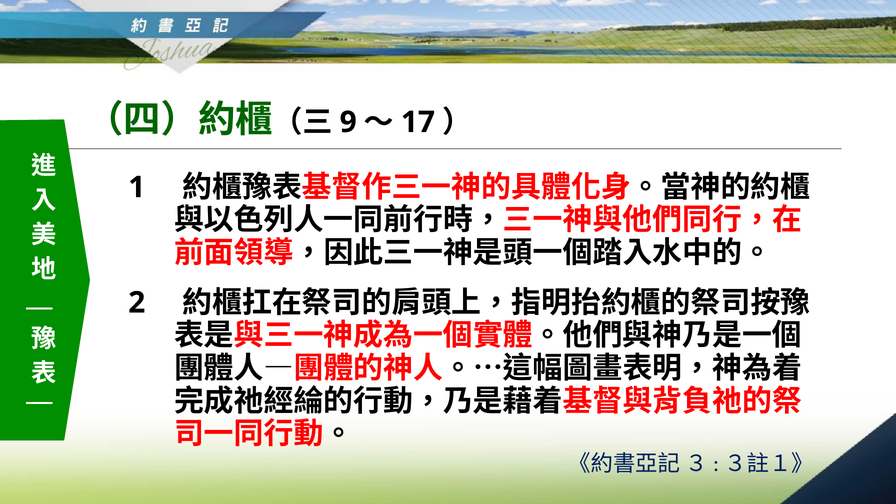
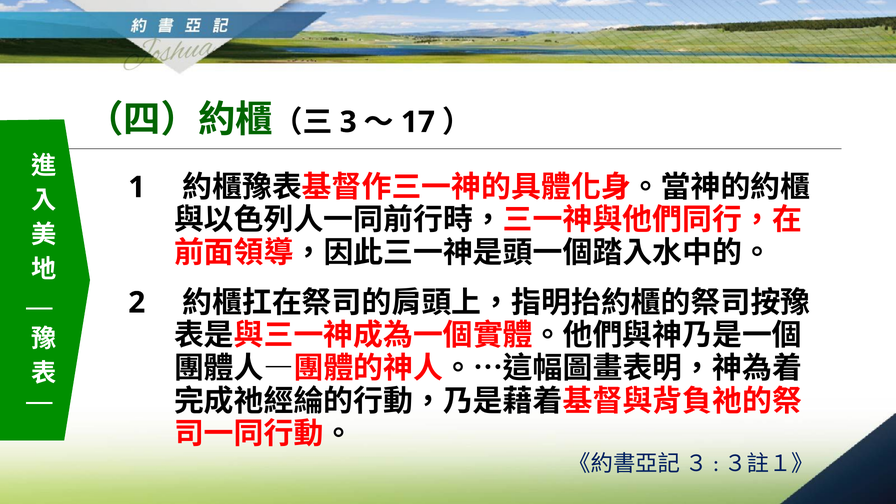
9: 9 -> 3
